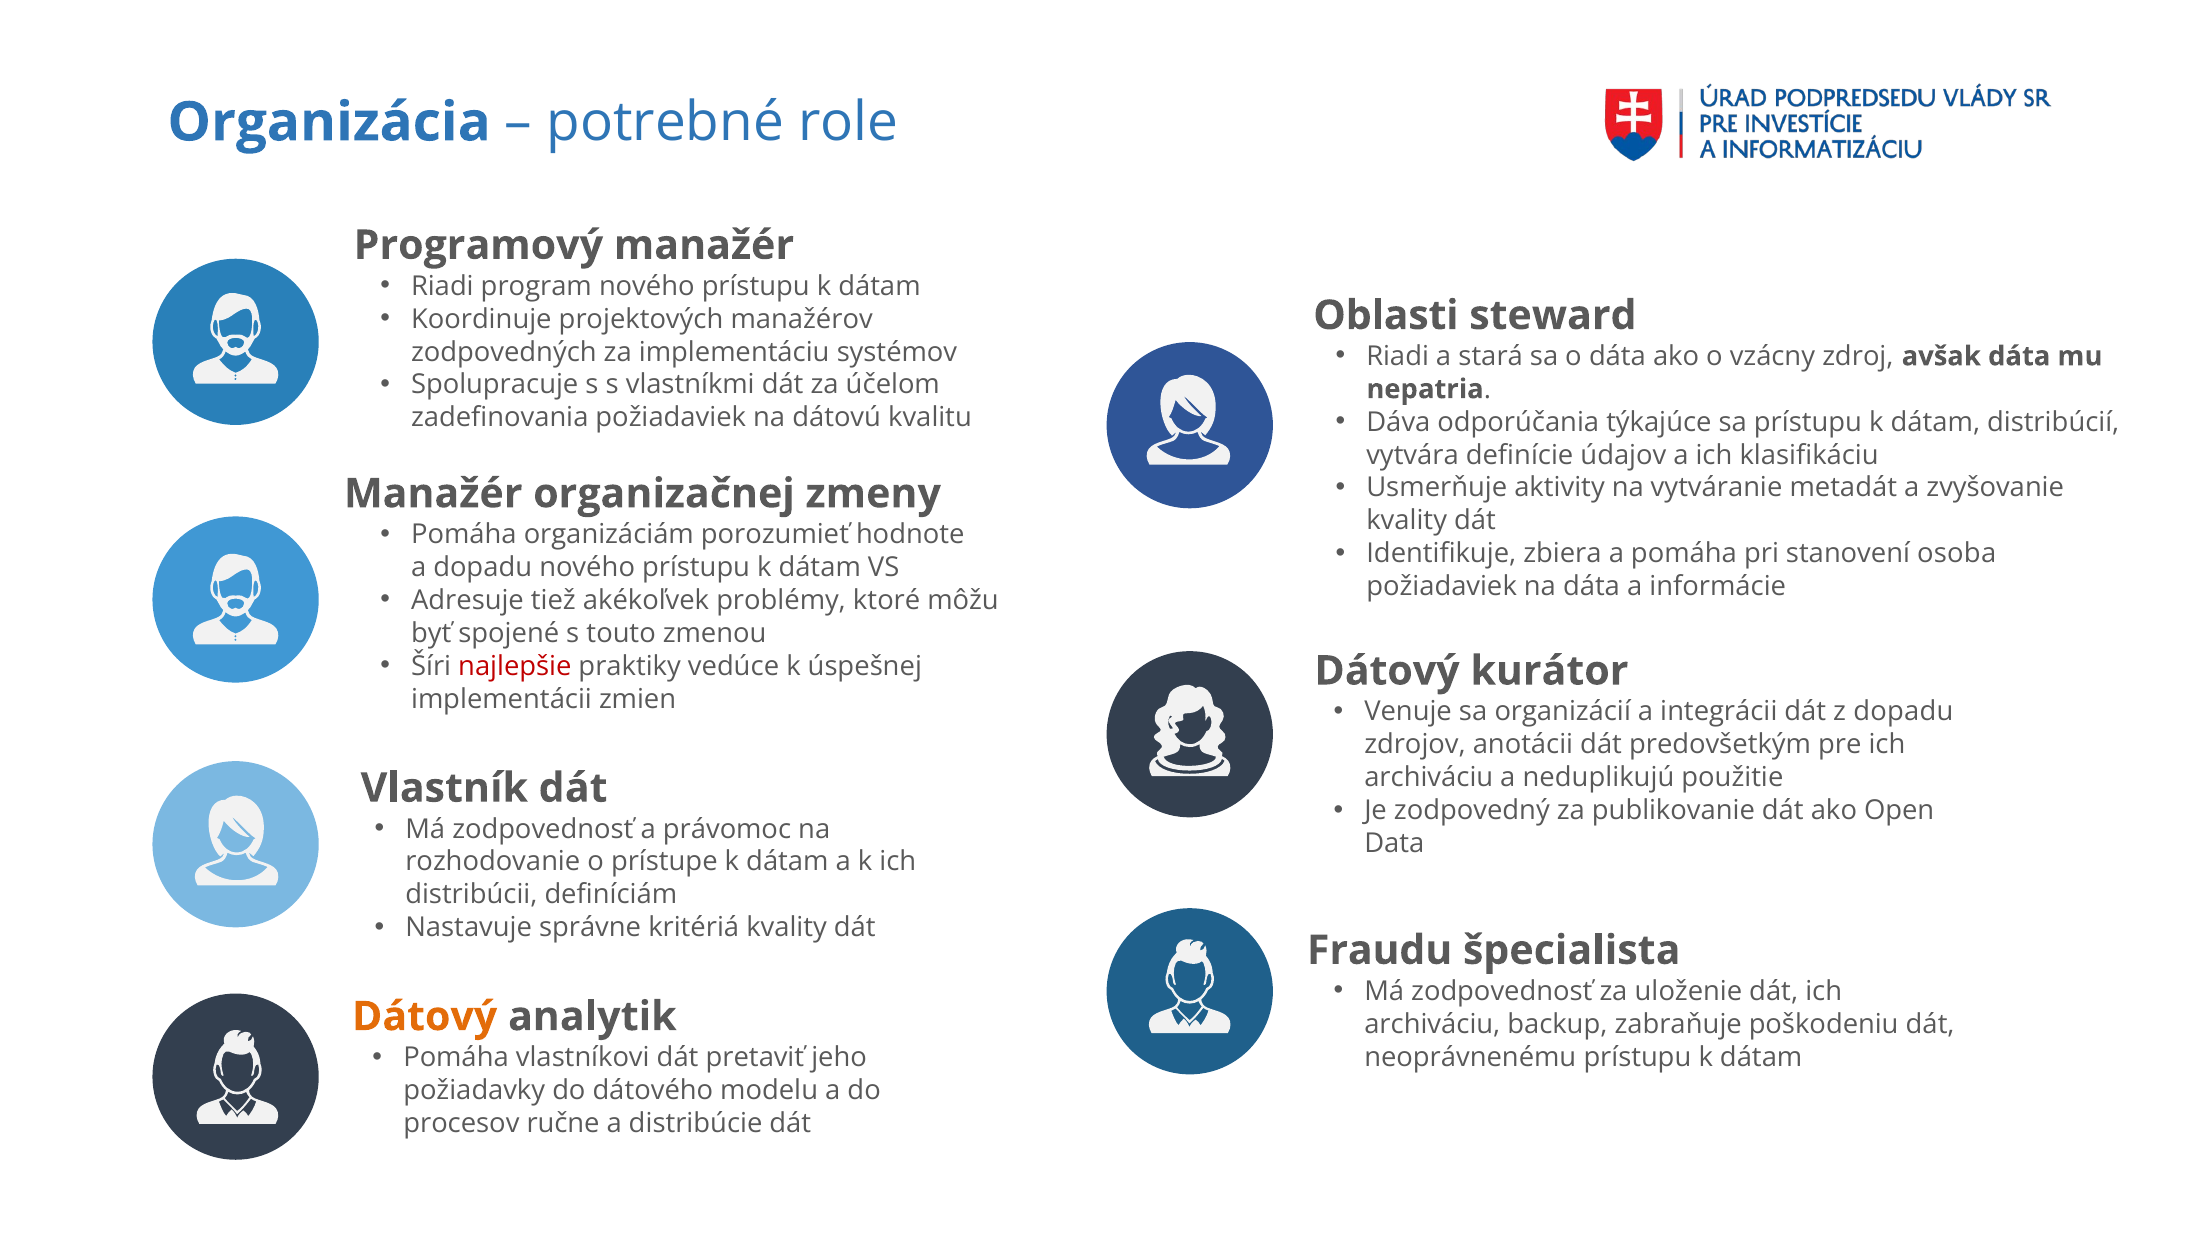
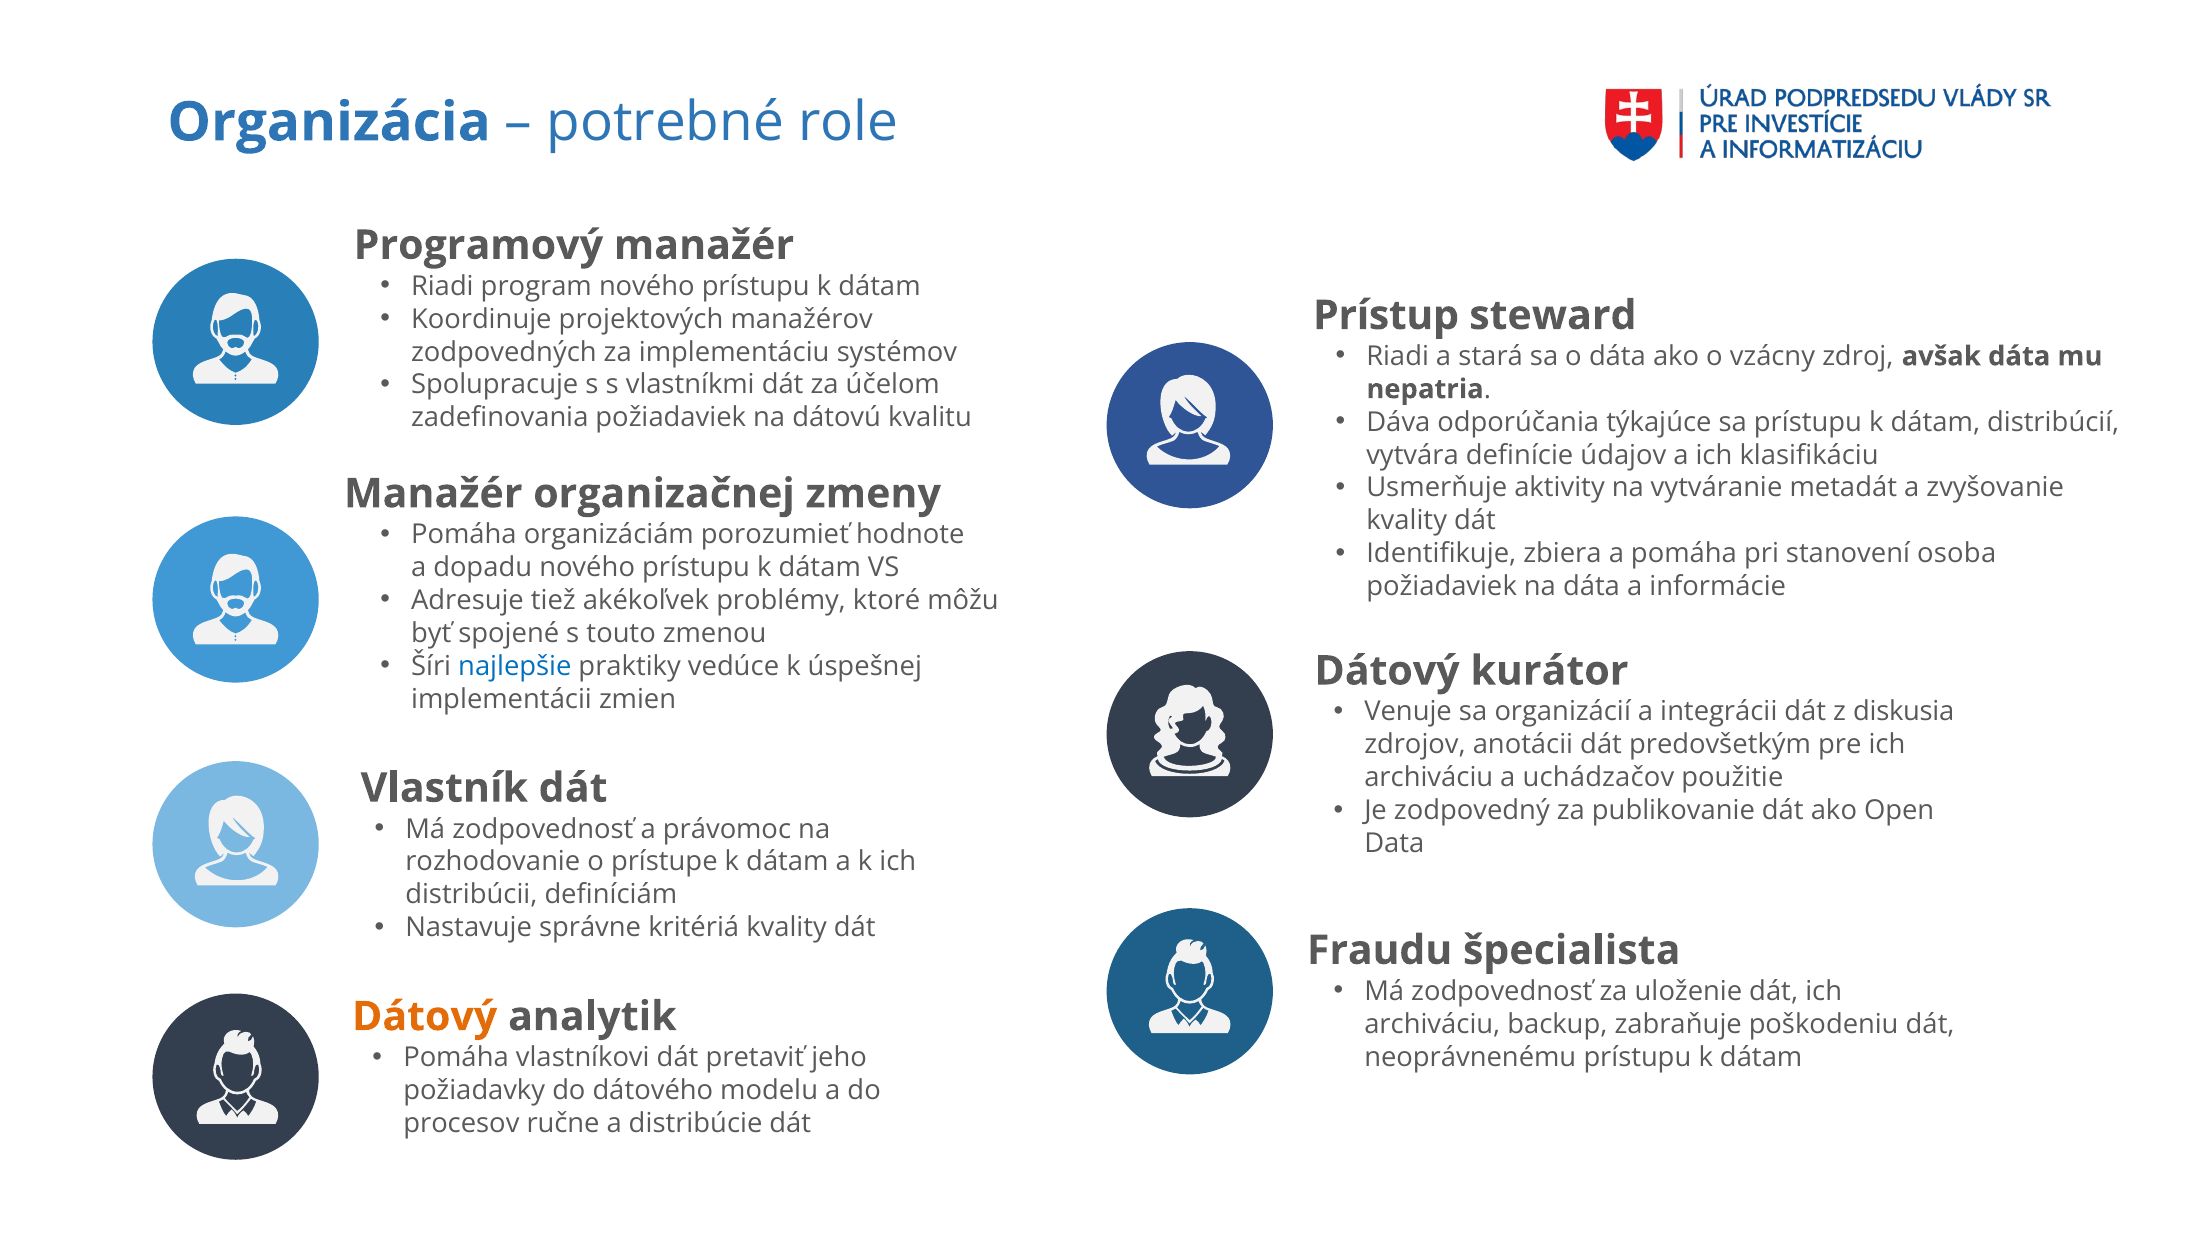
Oblasti: Oblasti -> Prístup
najlepšie colour: red -> blue
z dopadu: dopadu -> diskusia
neduplikujú: neduplikujú -> uchádzačov
